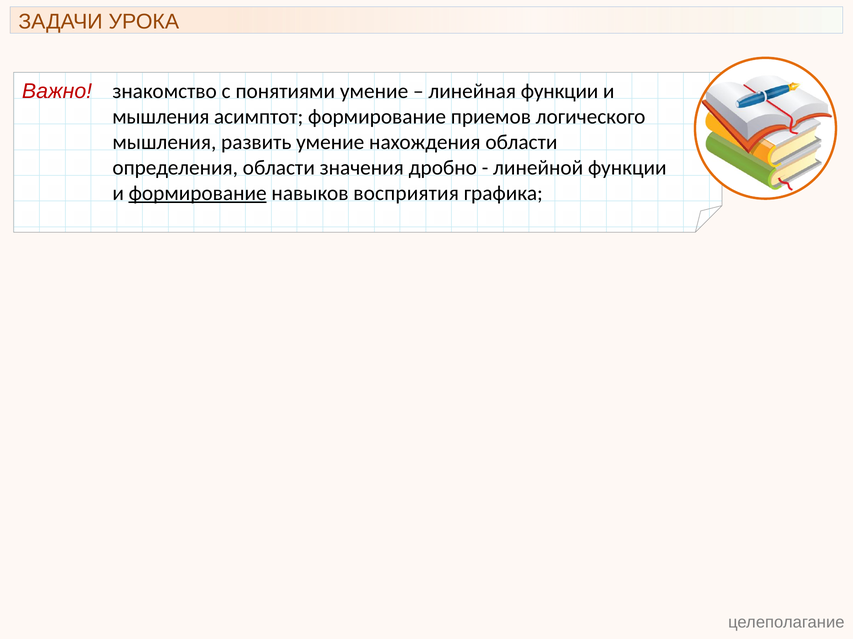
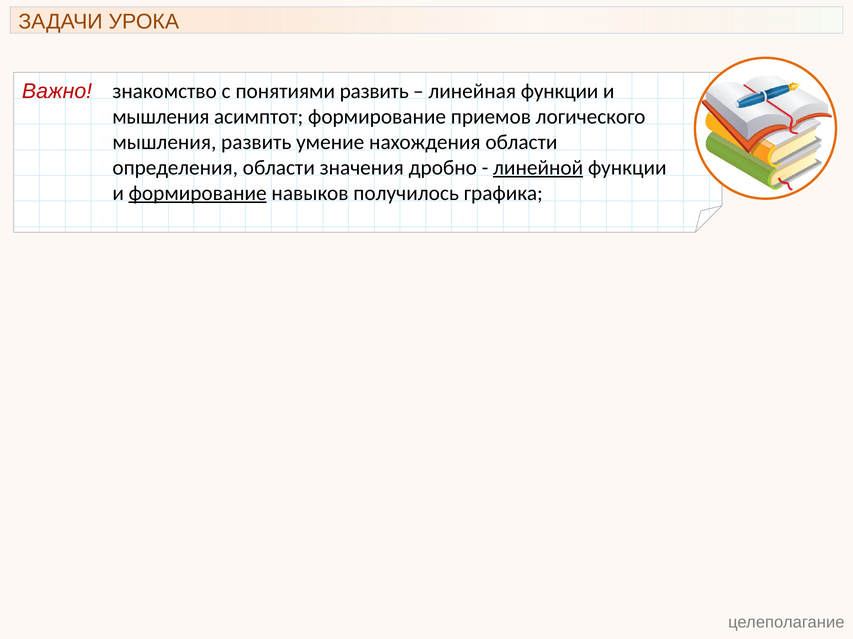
понятиями умение: умение -> развить
линейной underline: none -> present
восприятия: восприятия -> получилось
